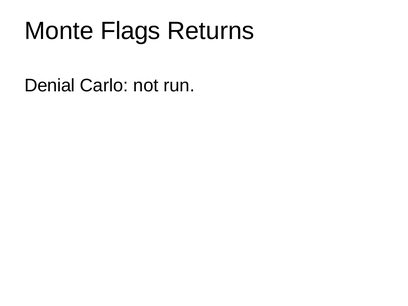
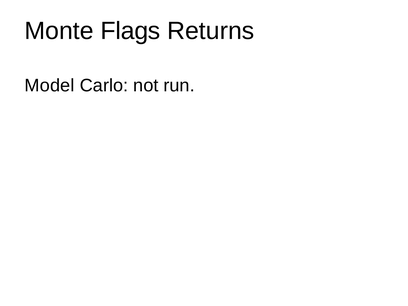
Denial: Denial -> Model
